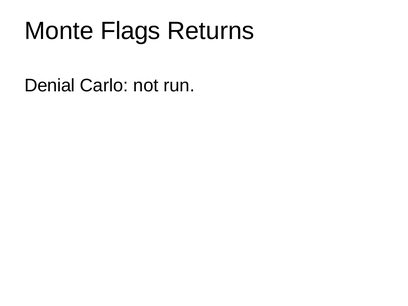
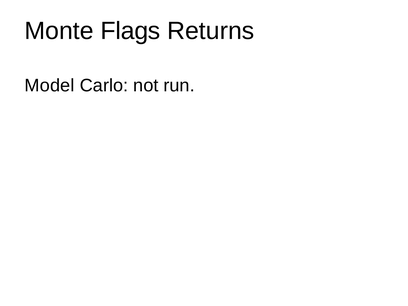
Denial: Denial -> Model
